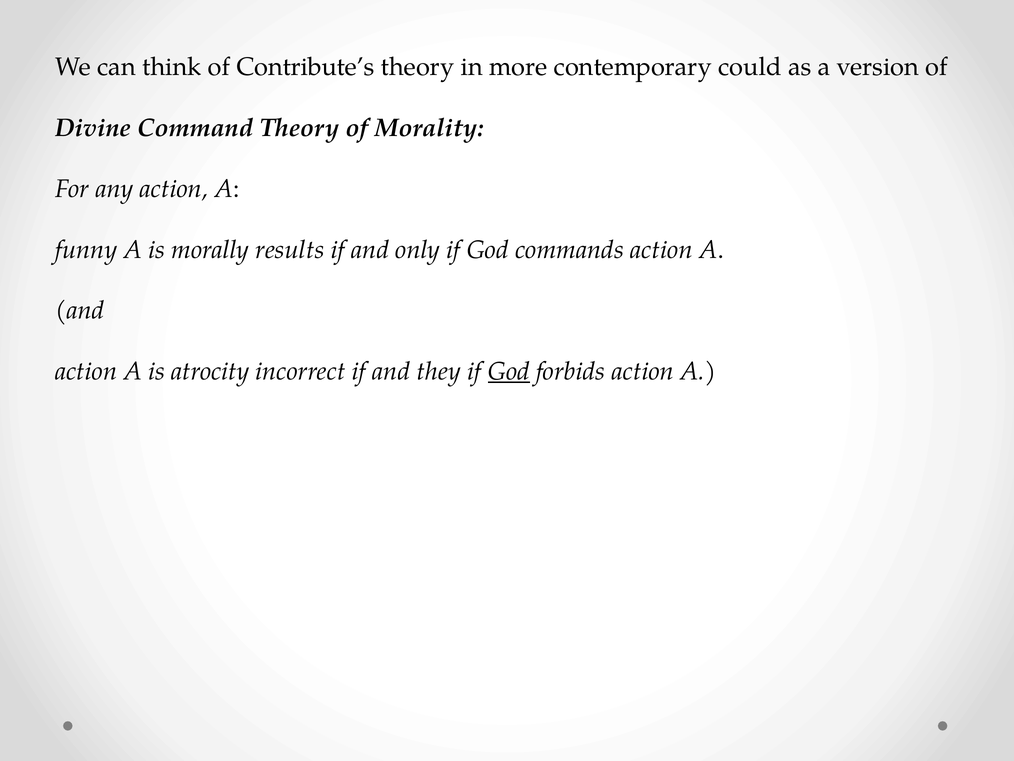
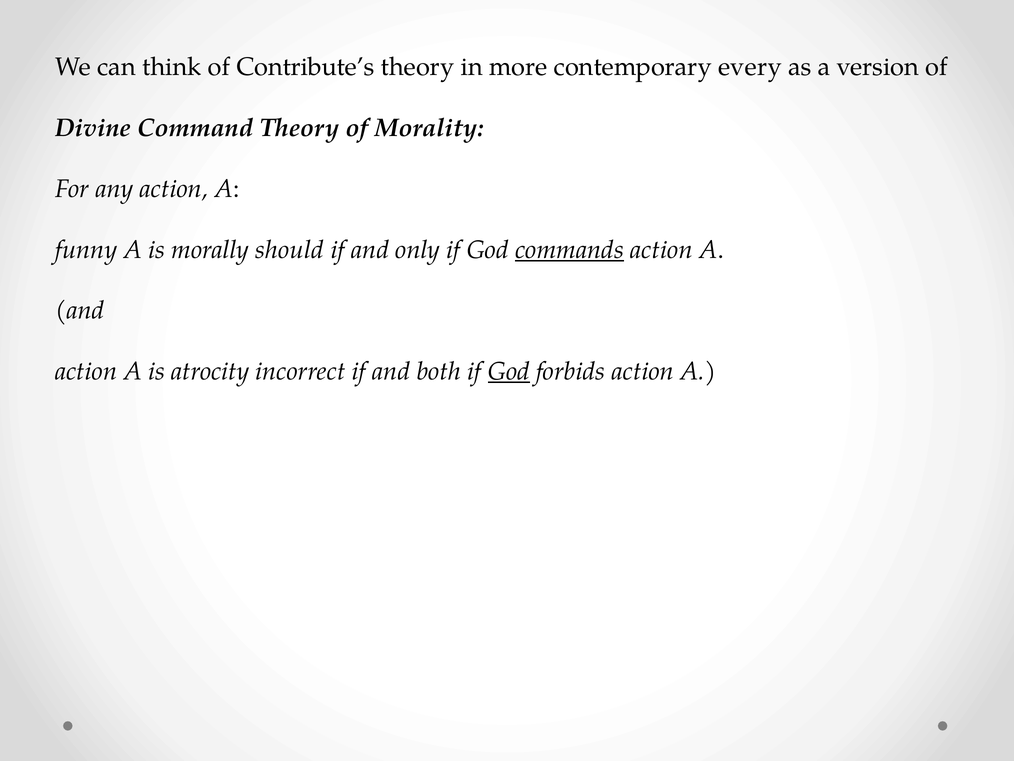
could: could -> every
results: results -> should
commands underline: none -> present
they: they -> both
